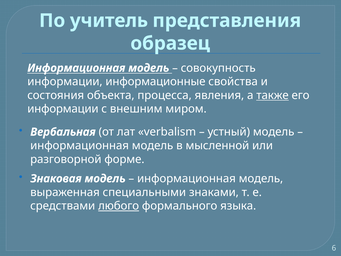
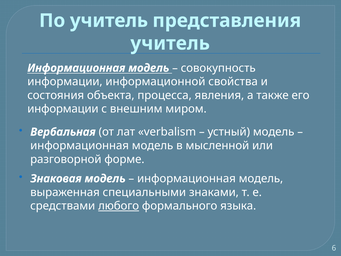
образец at (170, 43): образец -> учитель
информационные: информационные -> информационной
также underline: present -> none
